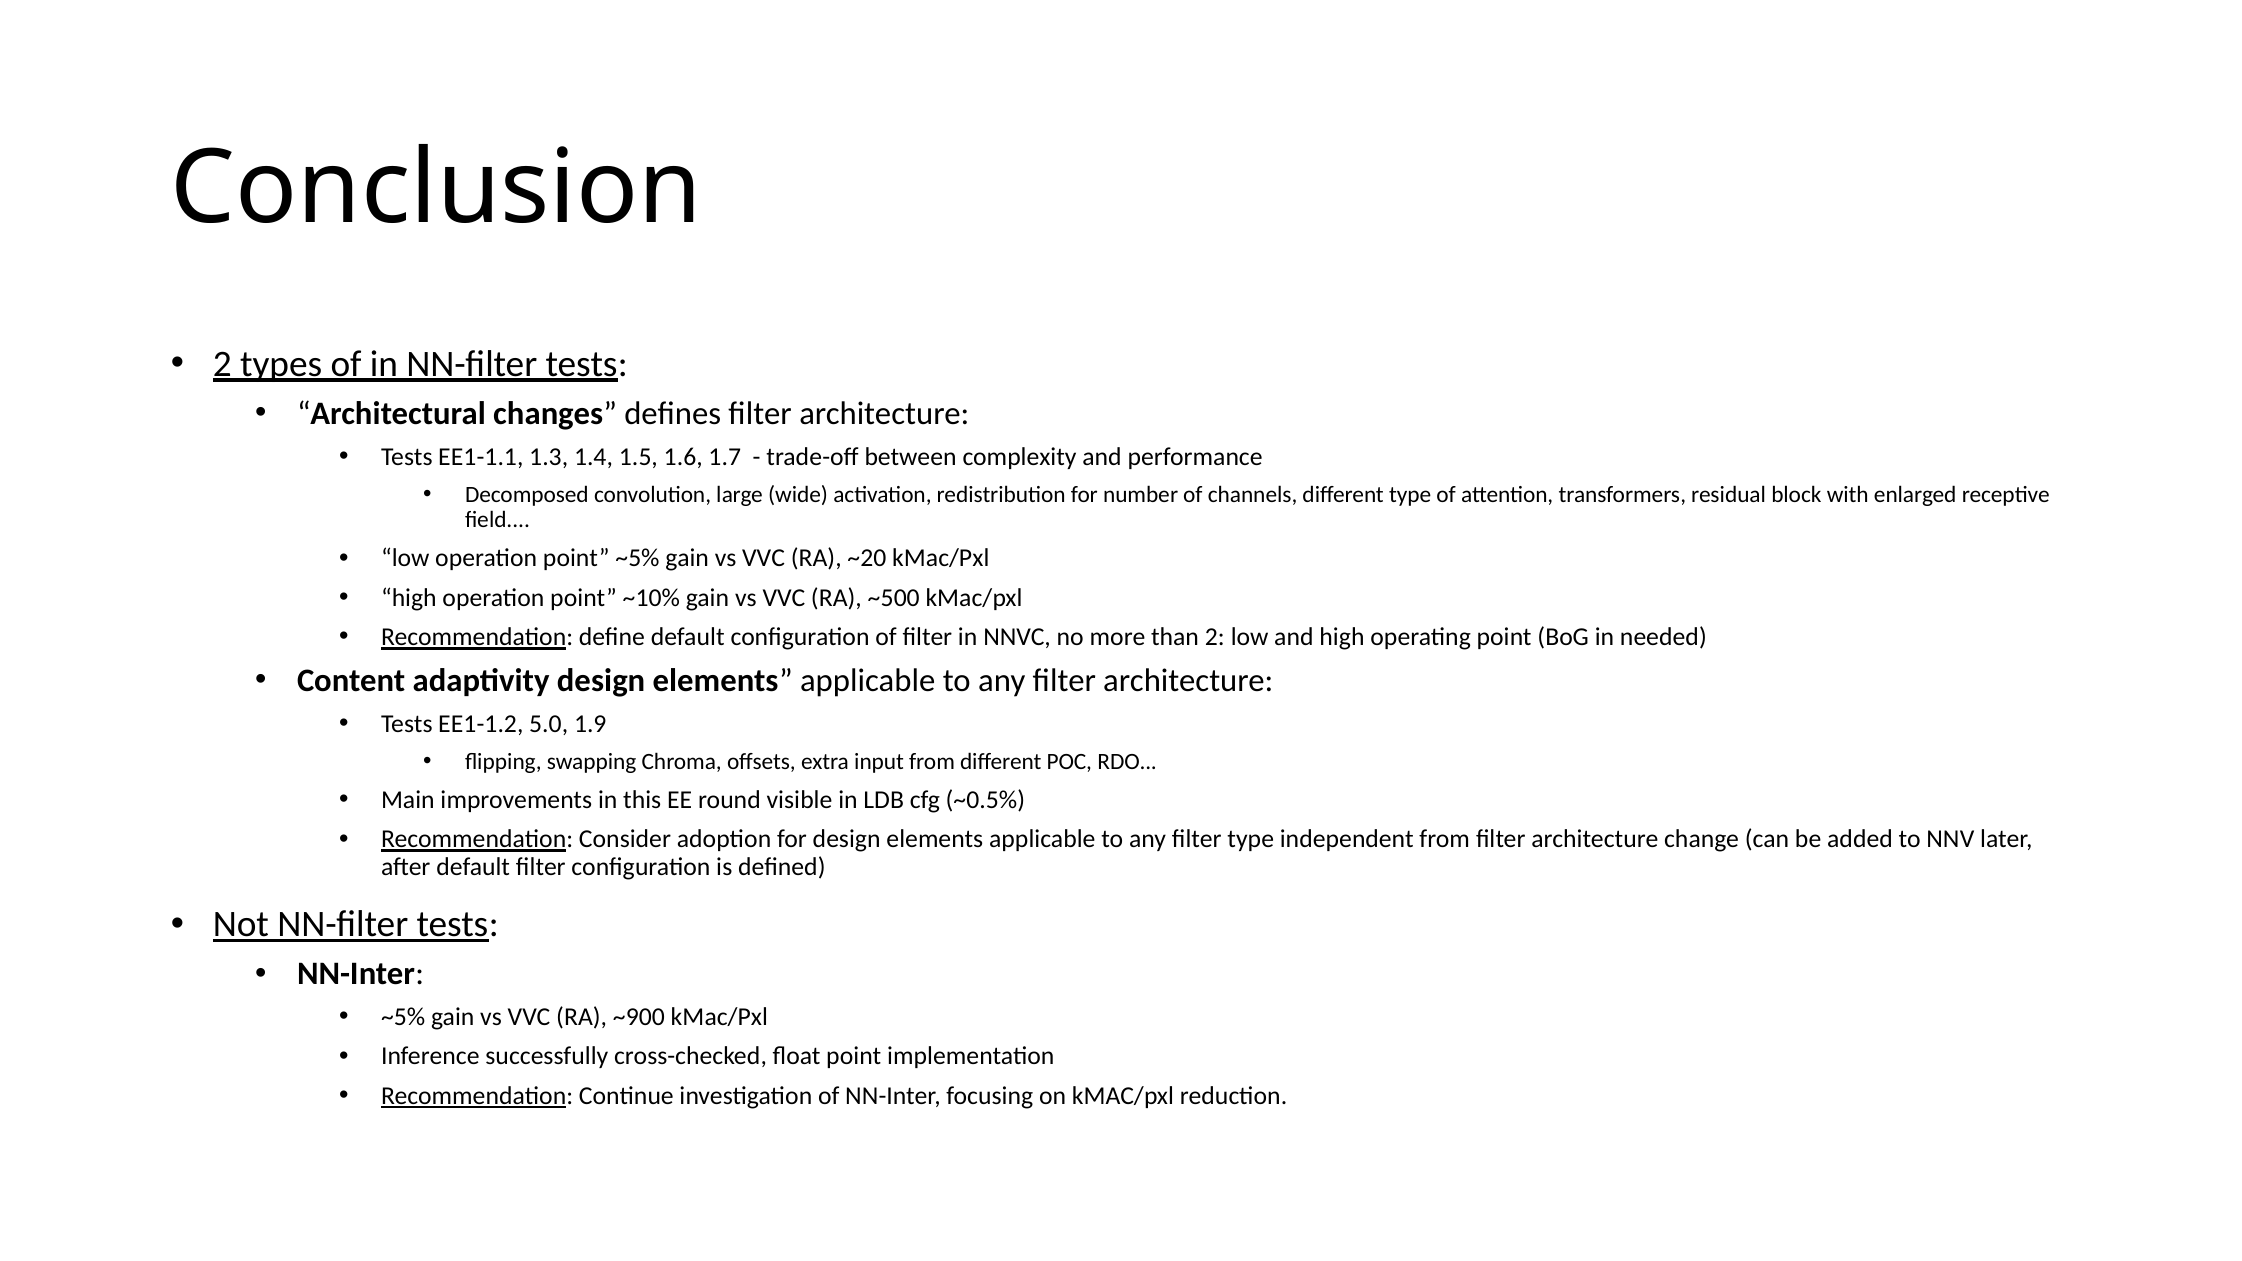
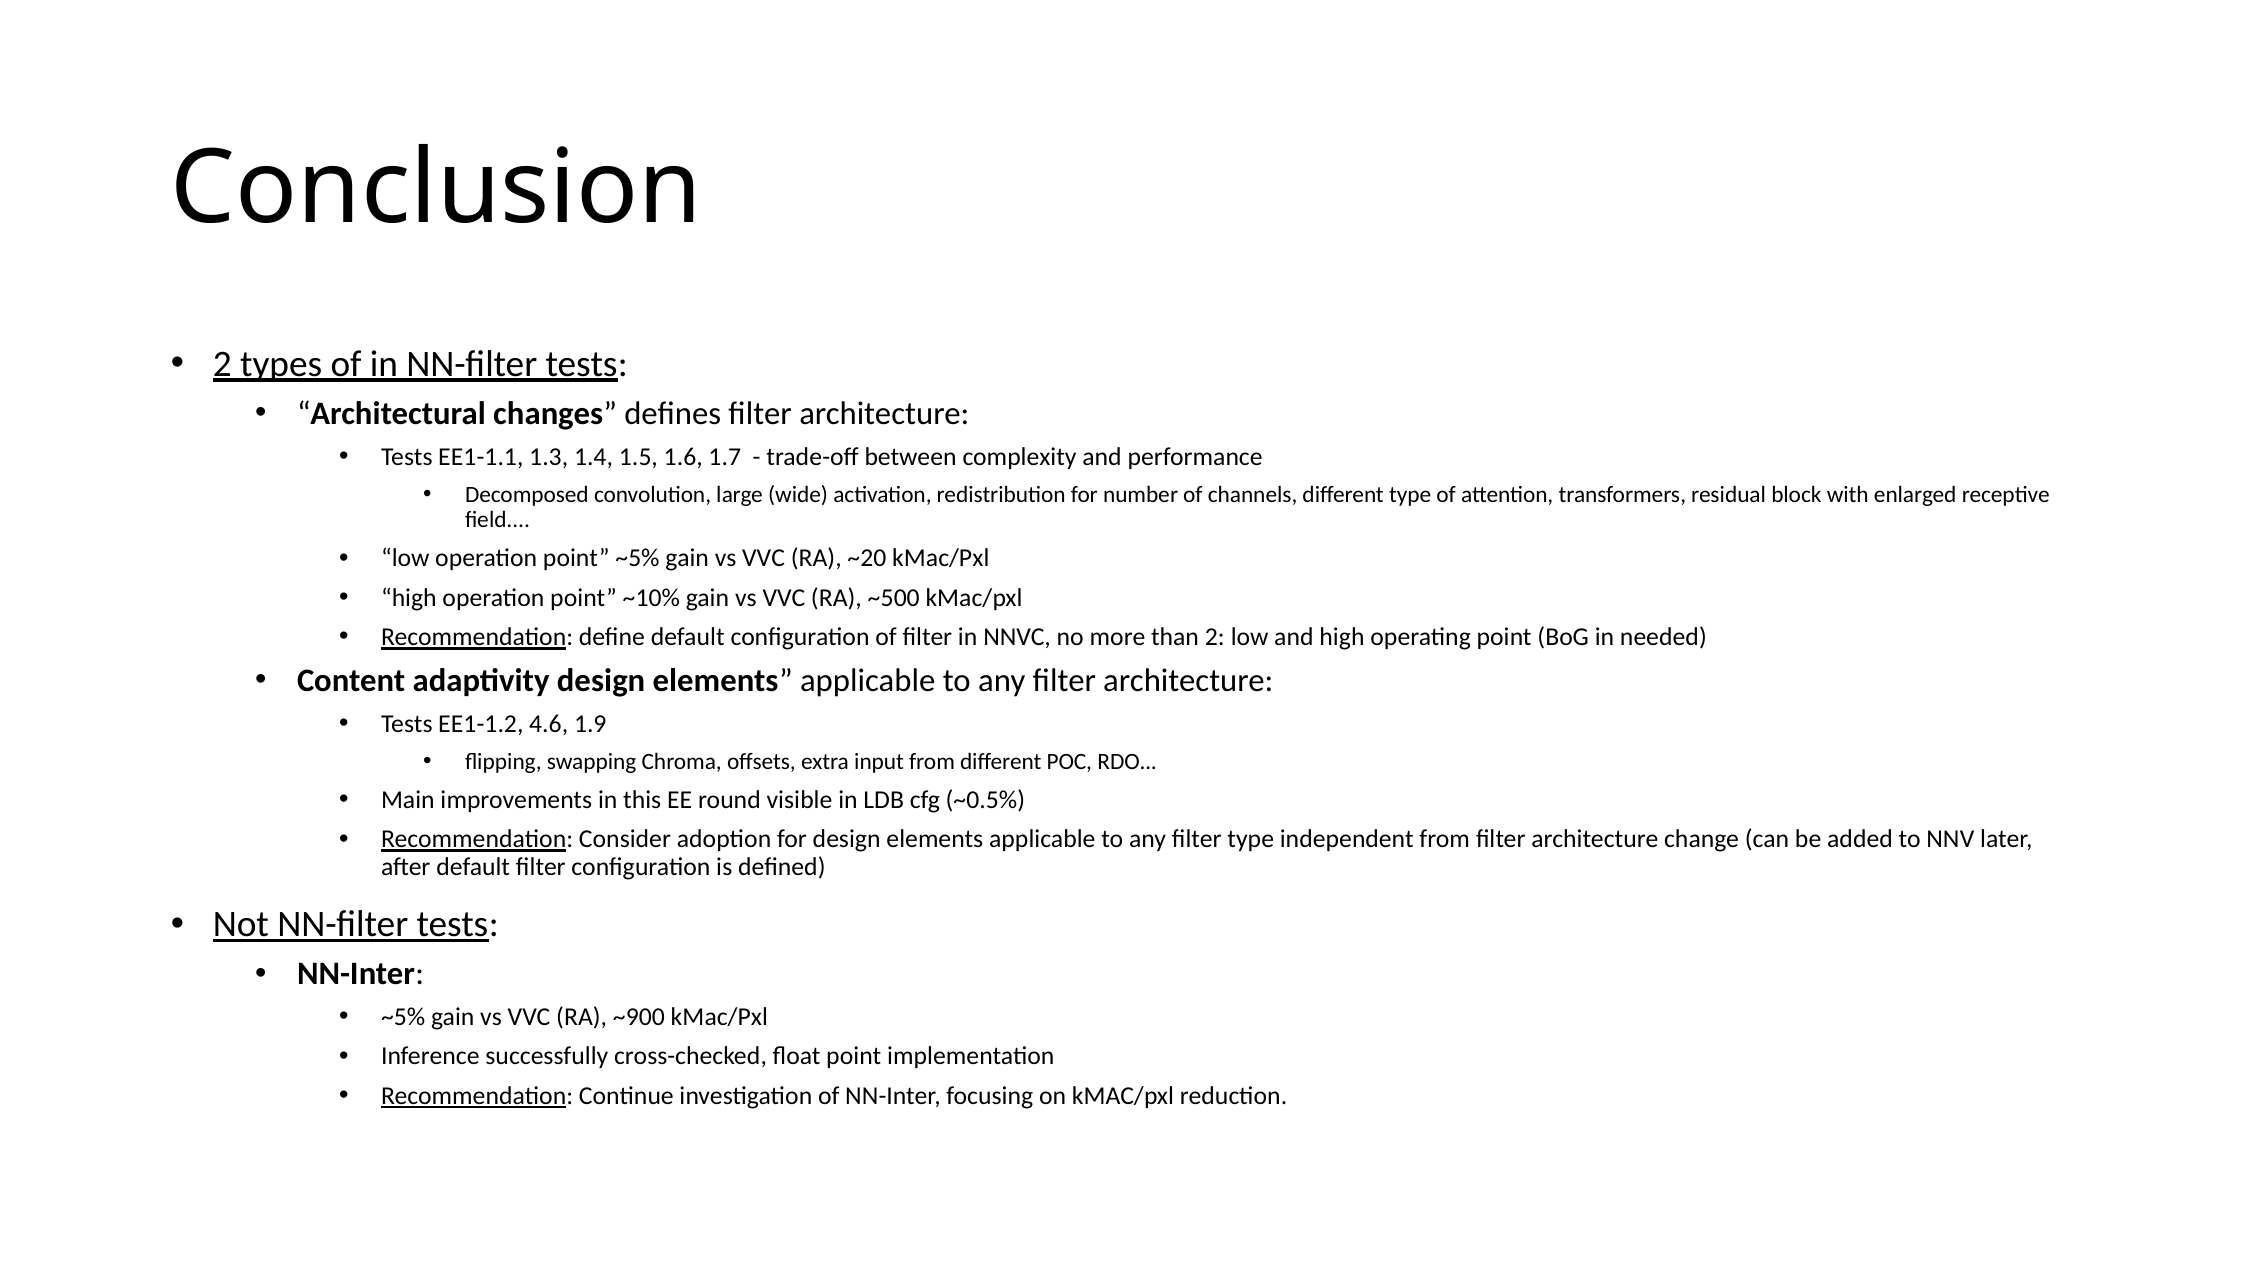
5.0: 5.0 -> 4.6
